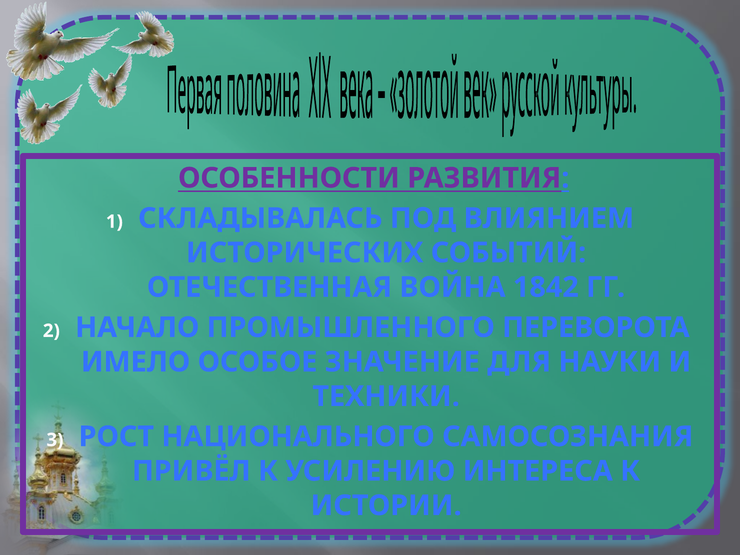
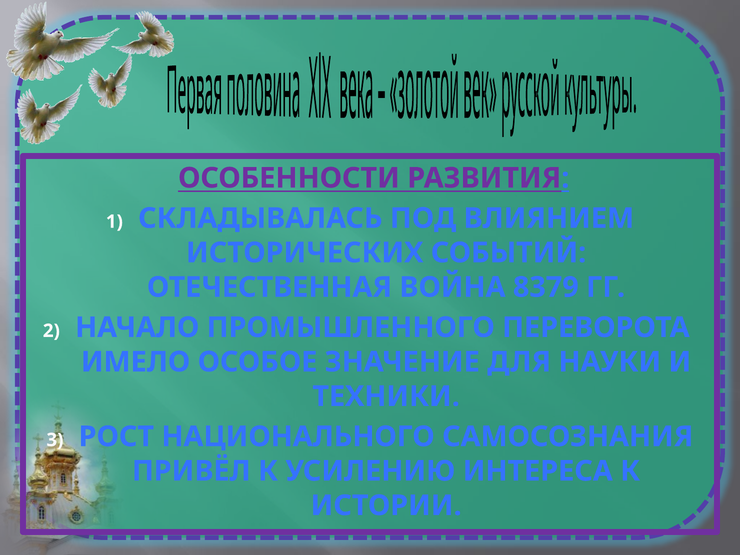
1842: 1842 -> 8379
